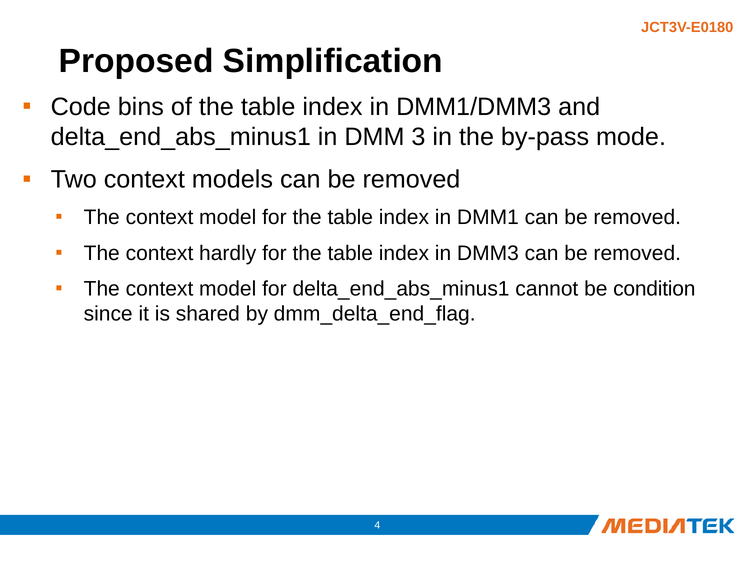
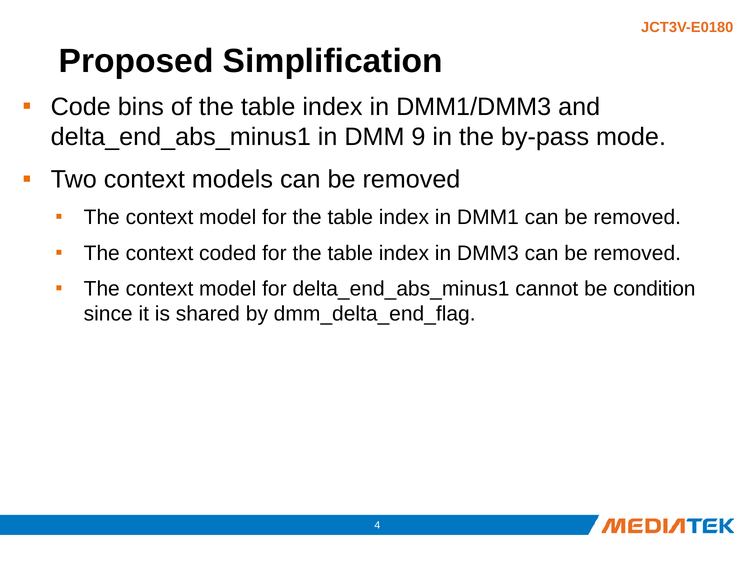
3: 3 -> 9
hardly: hardly -> coded
